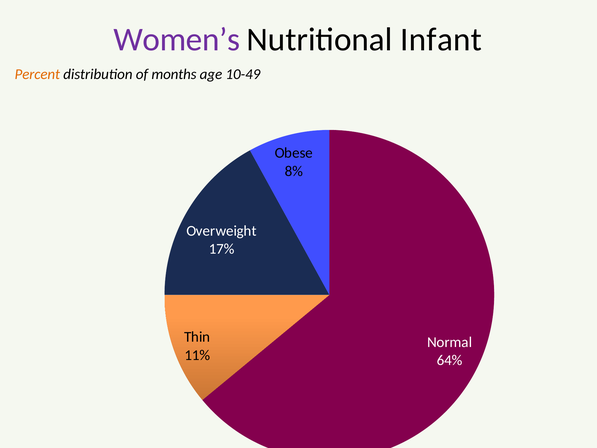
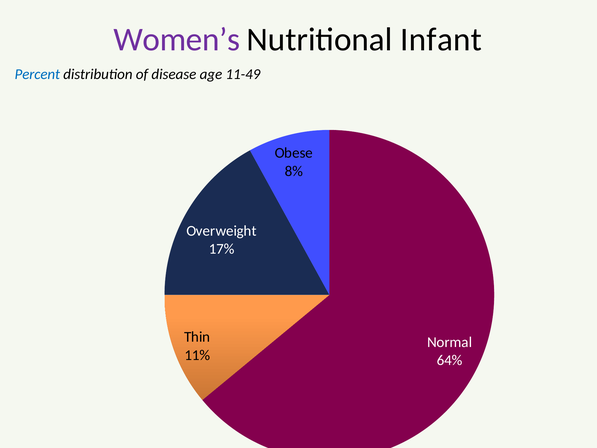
Percent colour: orange -> blue
months: months -> disease
10-49: 10-49 -> 11-49
